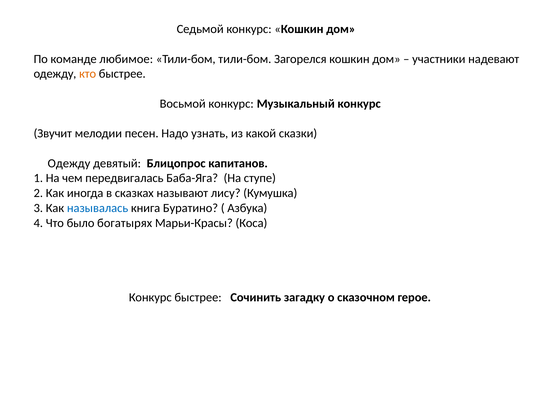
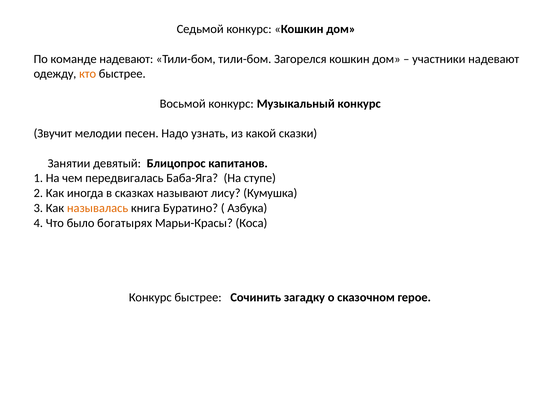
команде любимое: любимое -> надевают
Одежду at (69, 163): Одежду -> Занятии
называлась colour: blue -> orange
